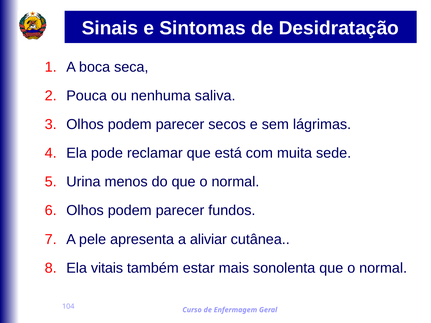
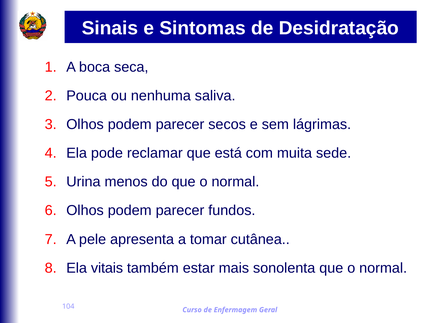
aliviar: aliviar -> tomar
